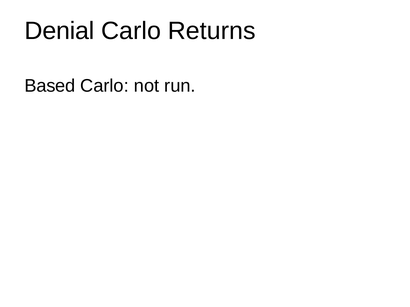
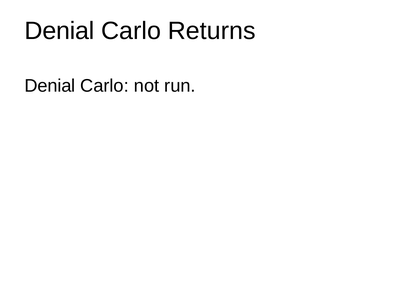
Based at (50, 86): Based -> Denial
